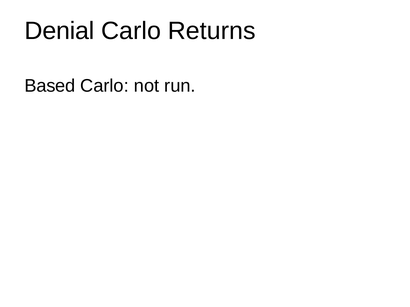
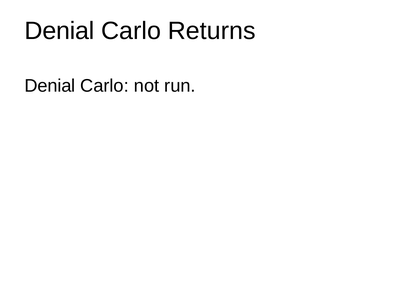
Based at (50, 86): Based -> Denial
